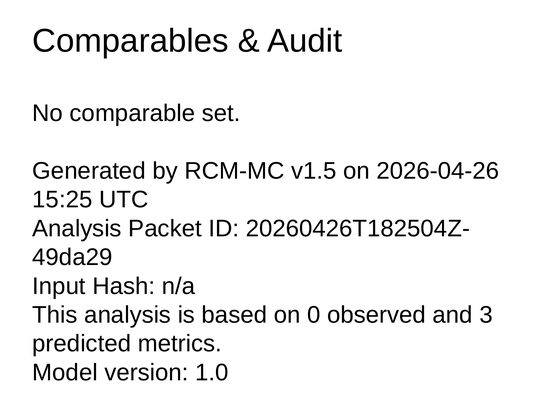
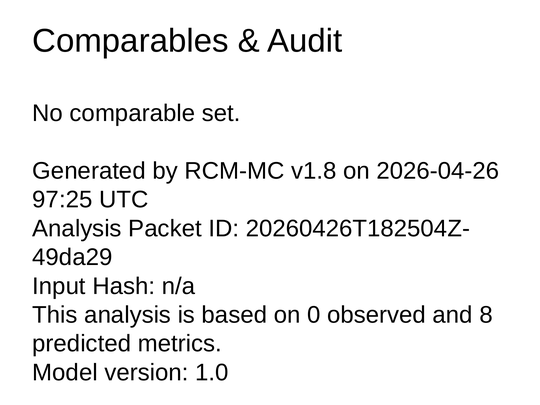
v1.5: v1.5 -> v1.8
15:25: 15:25 -> 97:25
3: 3 -> 8
